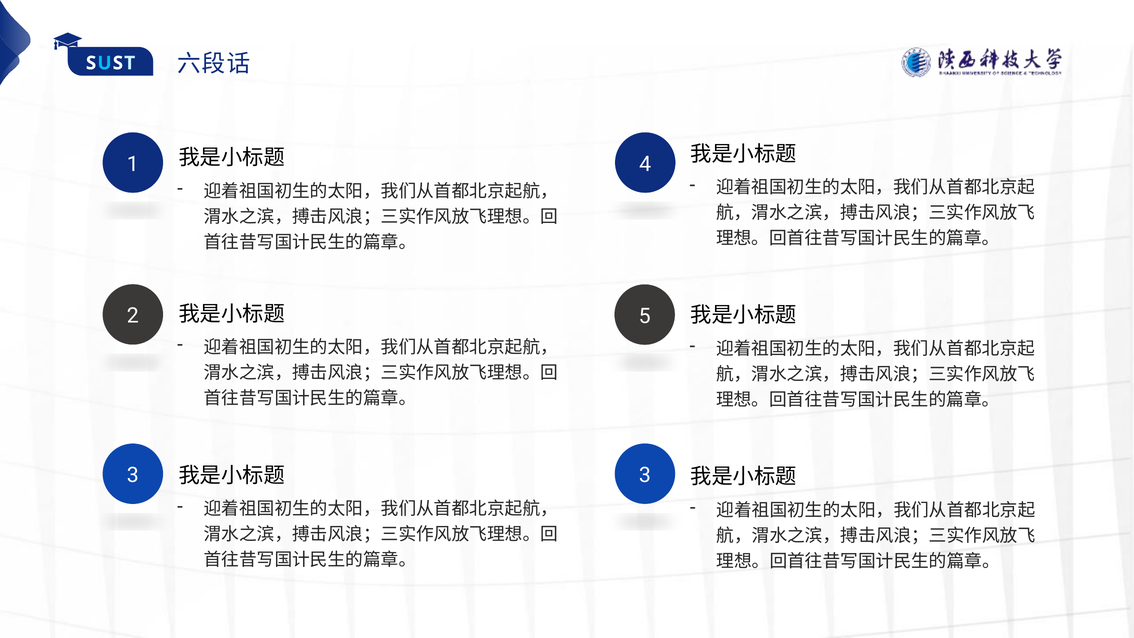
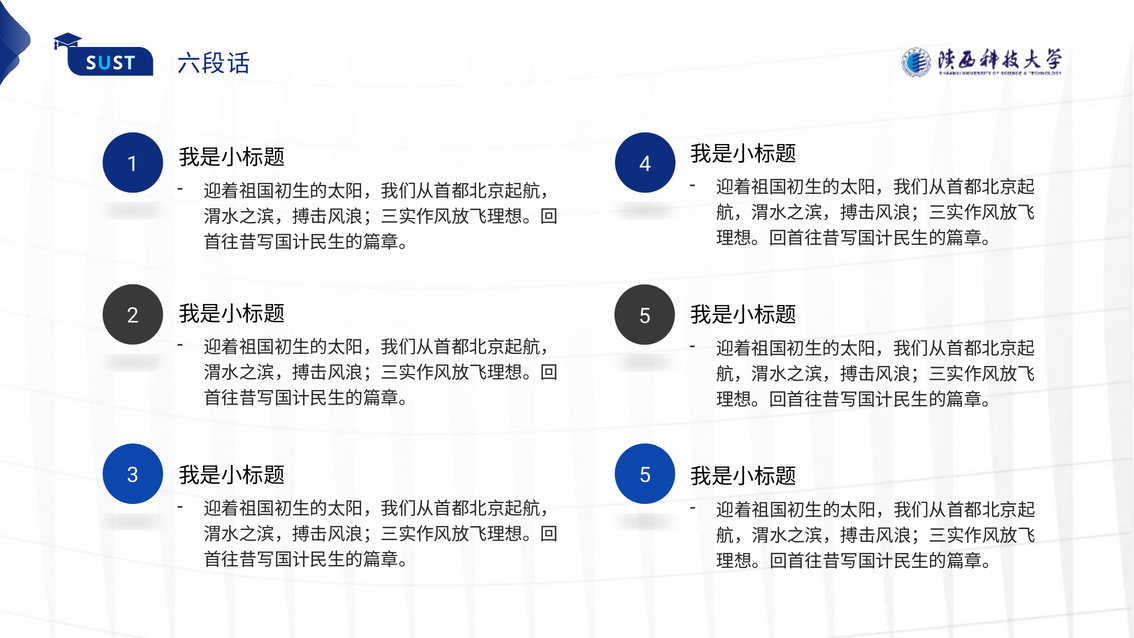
3 3: 3 -> 5
